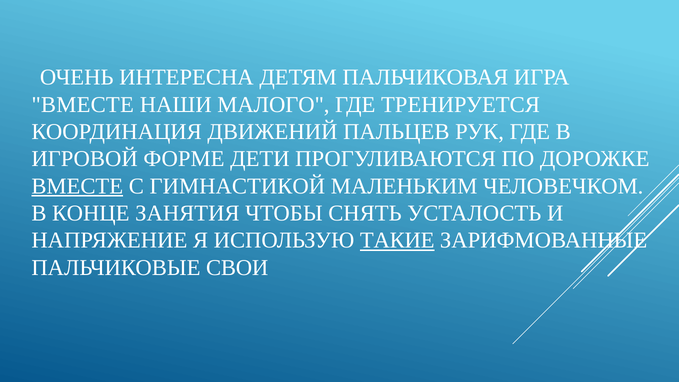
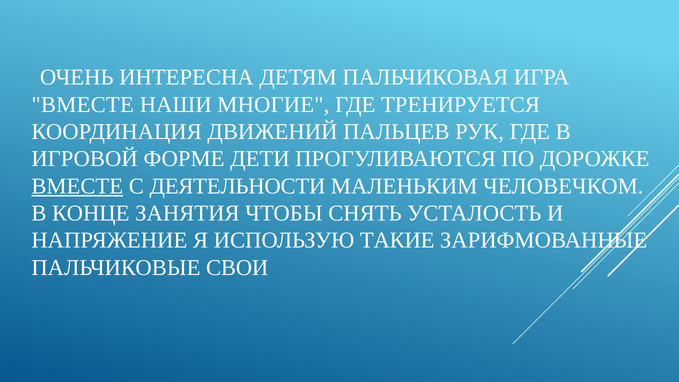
МАЛОГО: МАЛОГО -> МНОГИЕ
ГИМНАСТИКОЙ: ГИМНАСТИКОЙ -> ДЕЯТЕЛЬНОСТИ
ТАКИЕ underline: present -> none
